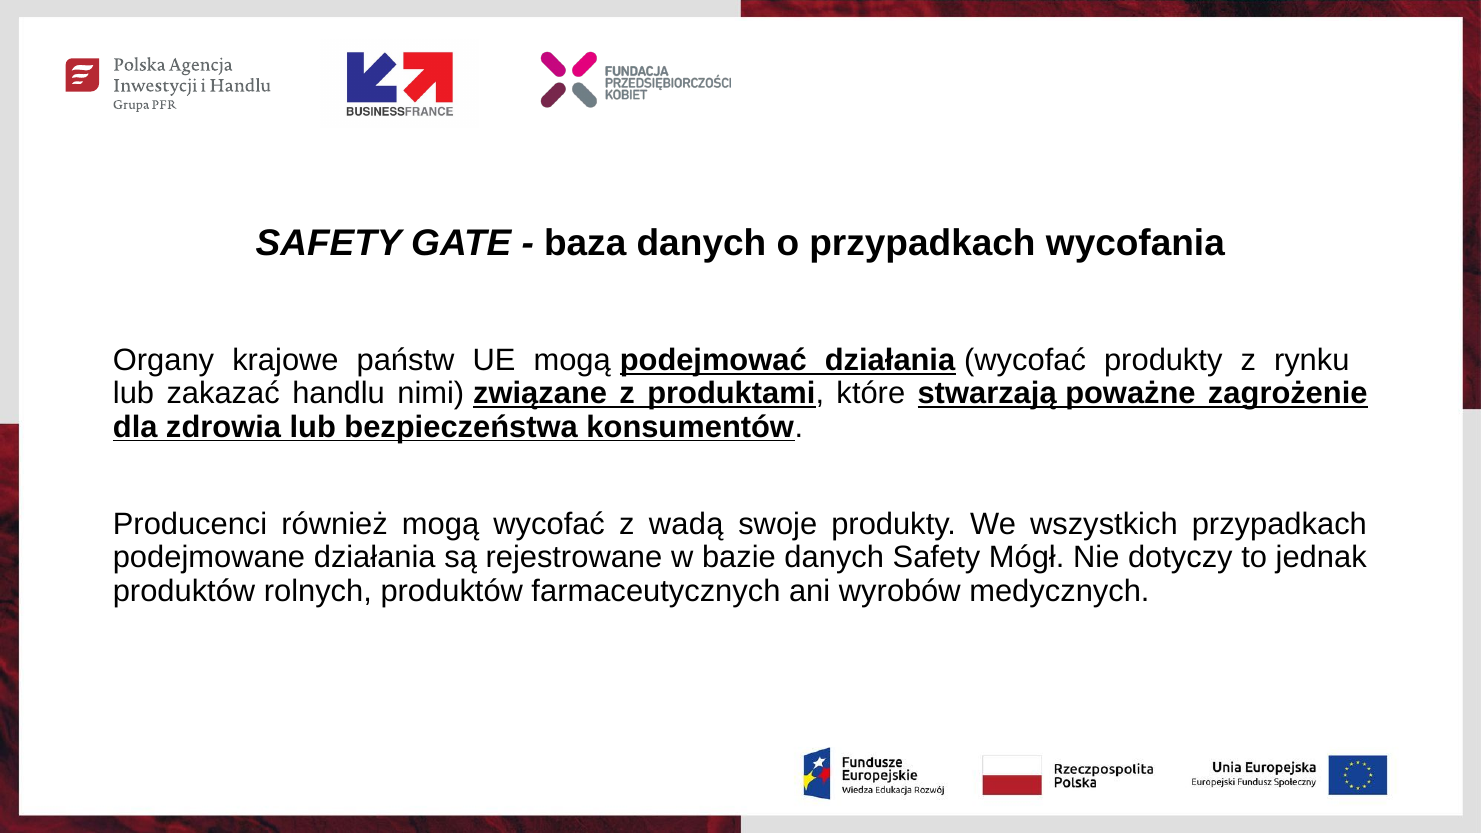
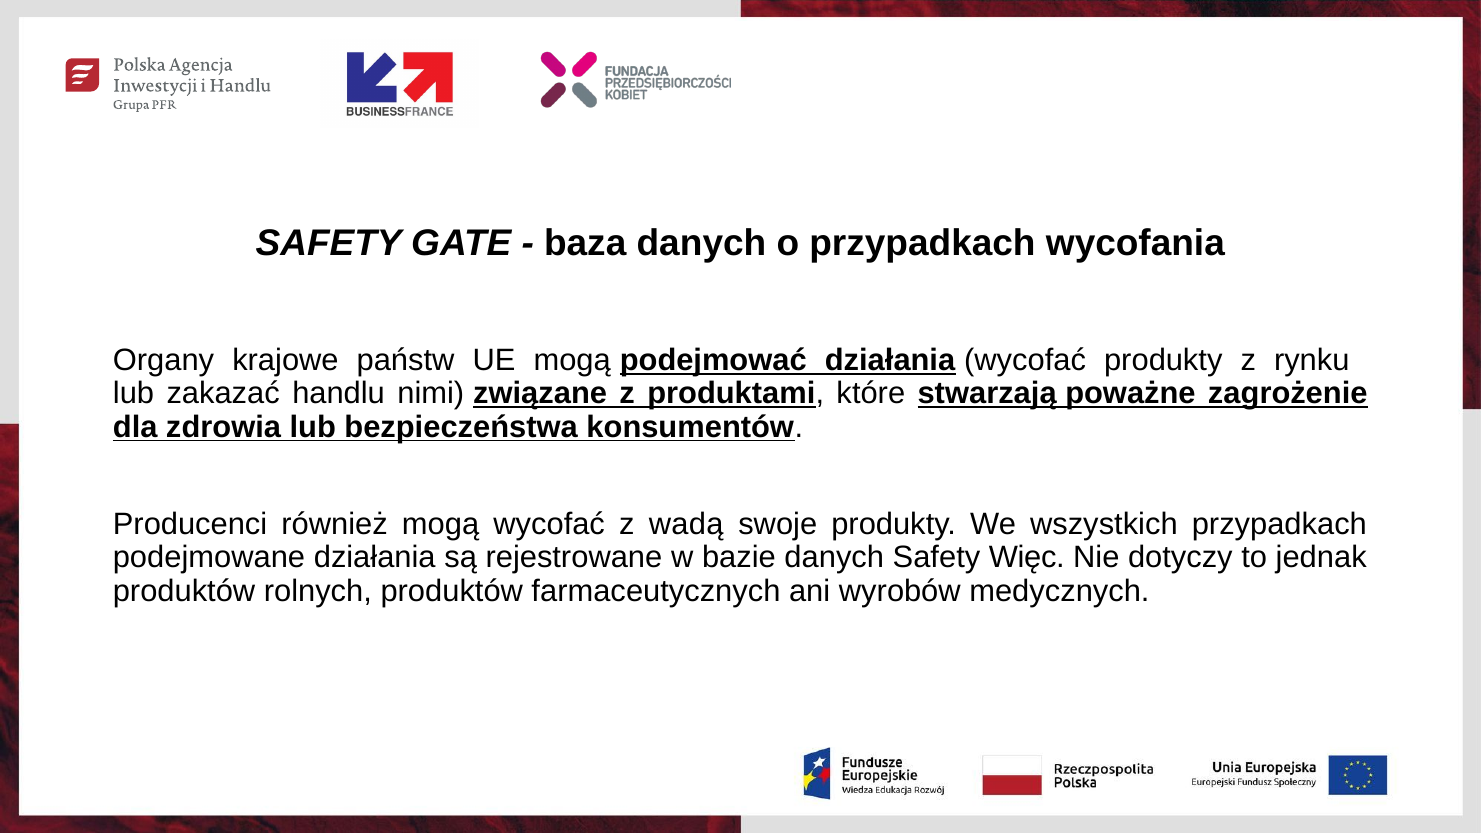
Mógł: Mógł -> Więc
